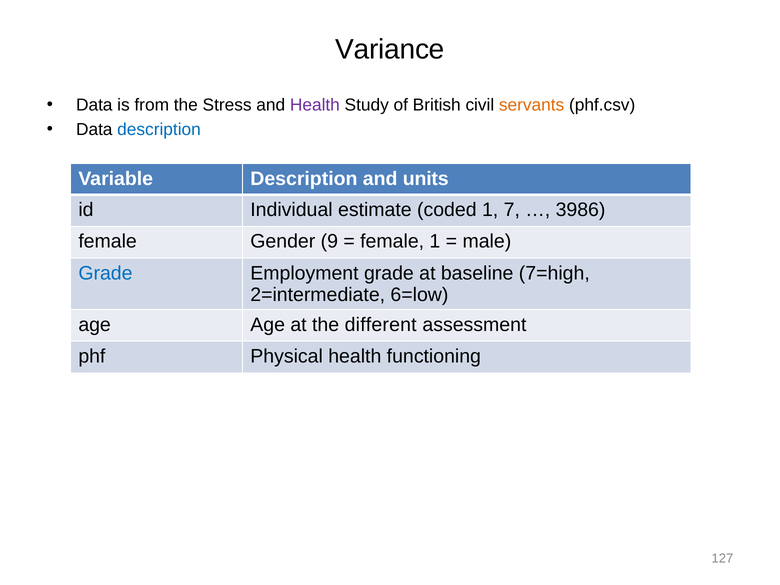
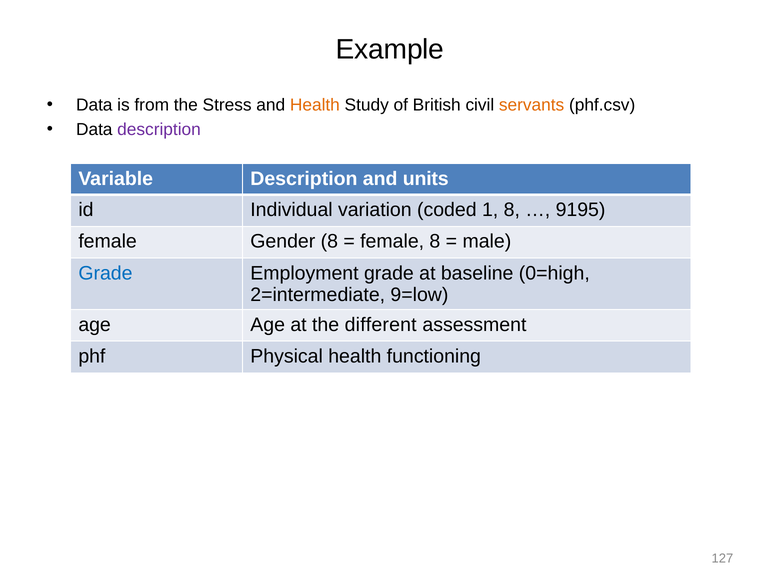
Variance: Variance -> Example
Health at (315, 105) colour: purple -> orange
description at (159, 129) colour: blue -> purple
estimate: estimate -> variation
1 7: 7 -> 8
3986: 3986 -> 9195
Gender 9: 9 -> 8
female 1: 1 -> 8
7=high: 7=high -> 0=high
6=low: 6=low -> 9=low
